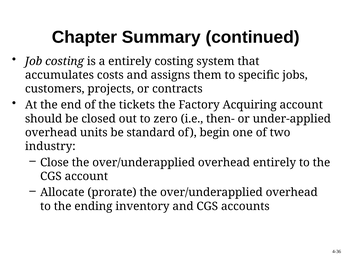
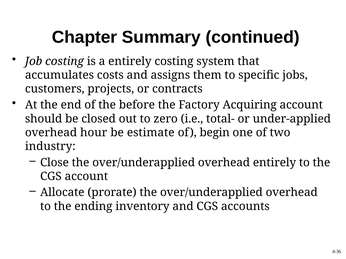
tickets: tickets -> before
then-: then- -> total-
units: units -> hour
standard: standard -> estimate
